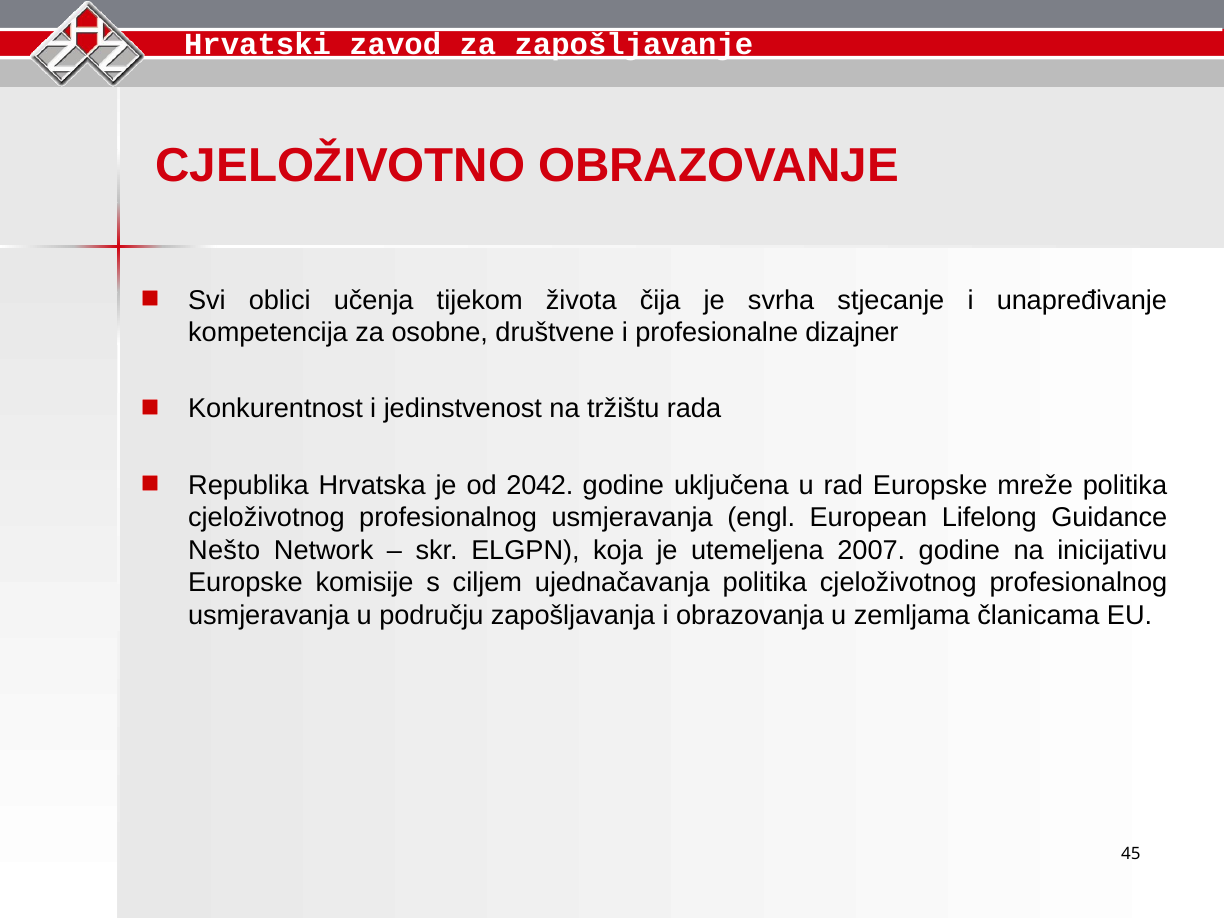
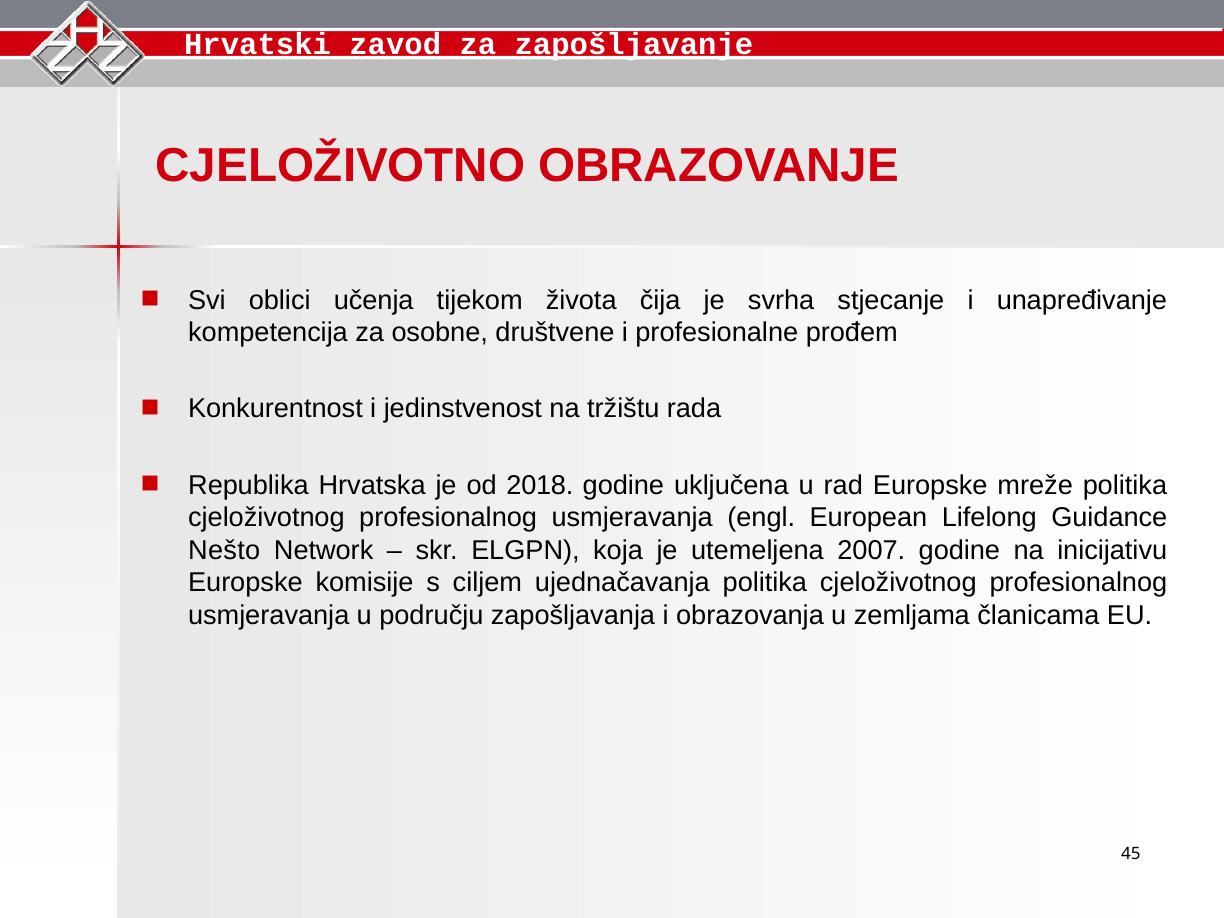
dizajner: dizajner -> prođem
2042: 2042 -> 2018
